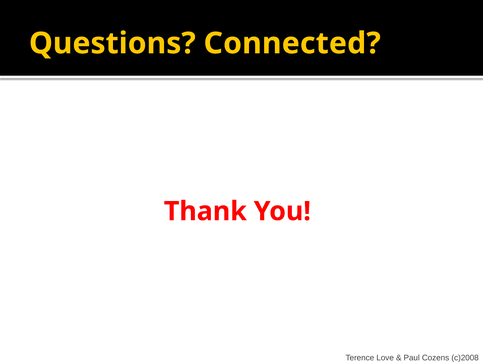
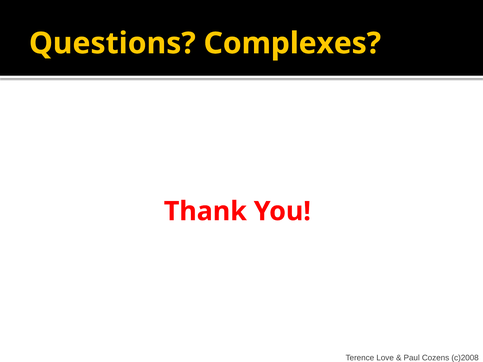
Connected: Connected -> Complexes
